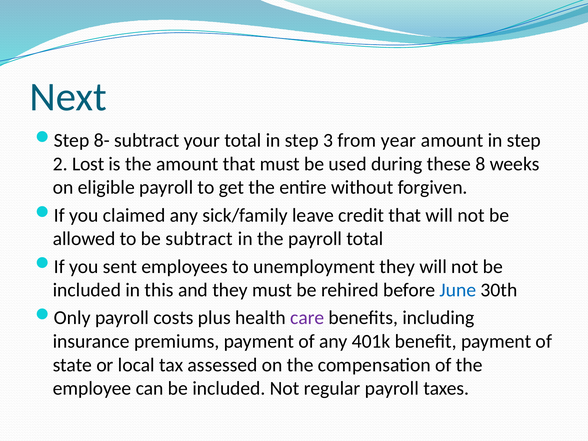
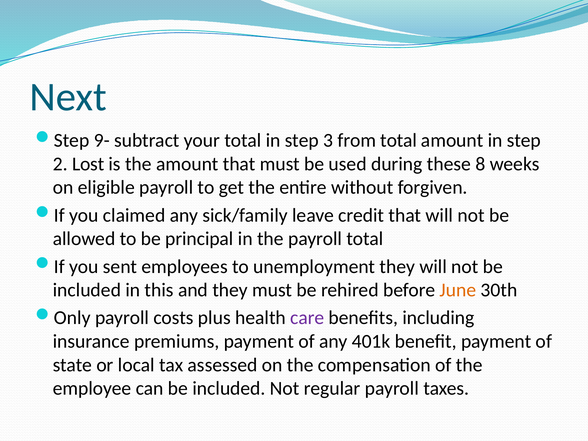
8-: 8- -> 9-
from year: year -> total
be subtract: subtract -> principal
June colour: blue -> orange
